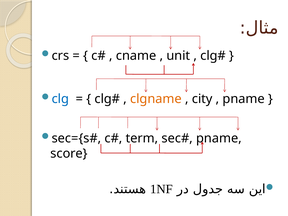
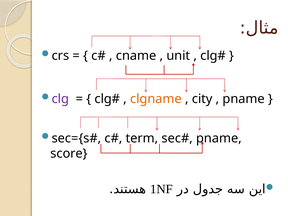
clg colour: blue -> purple
